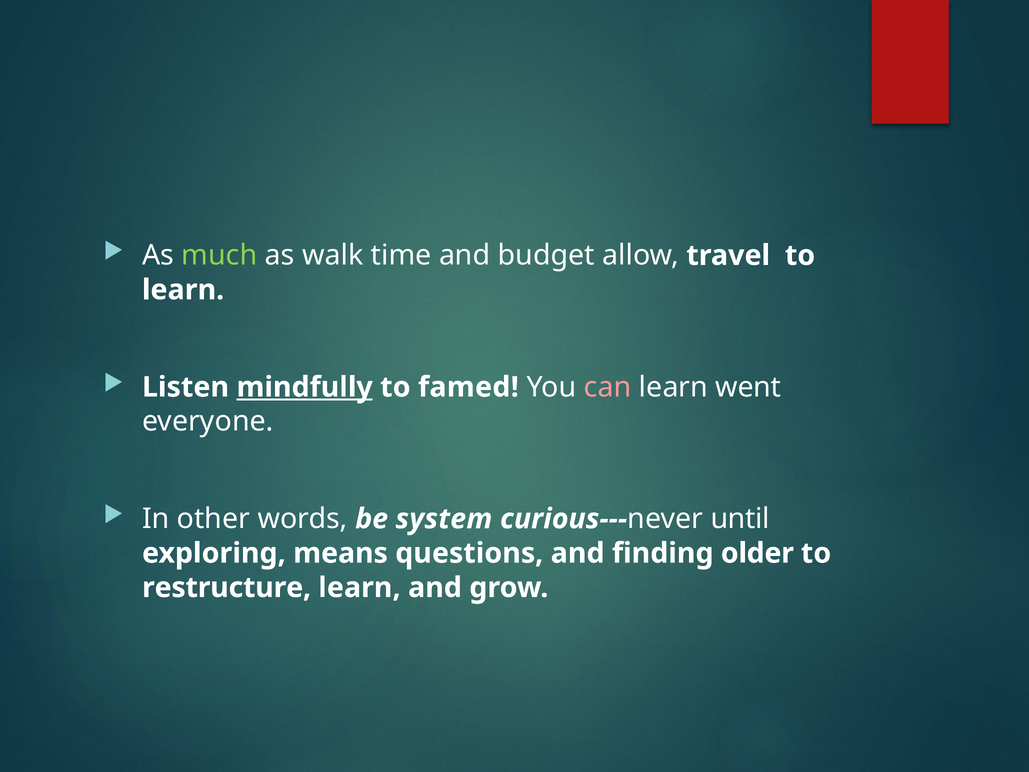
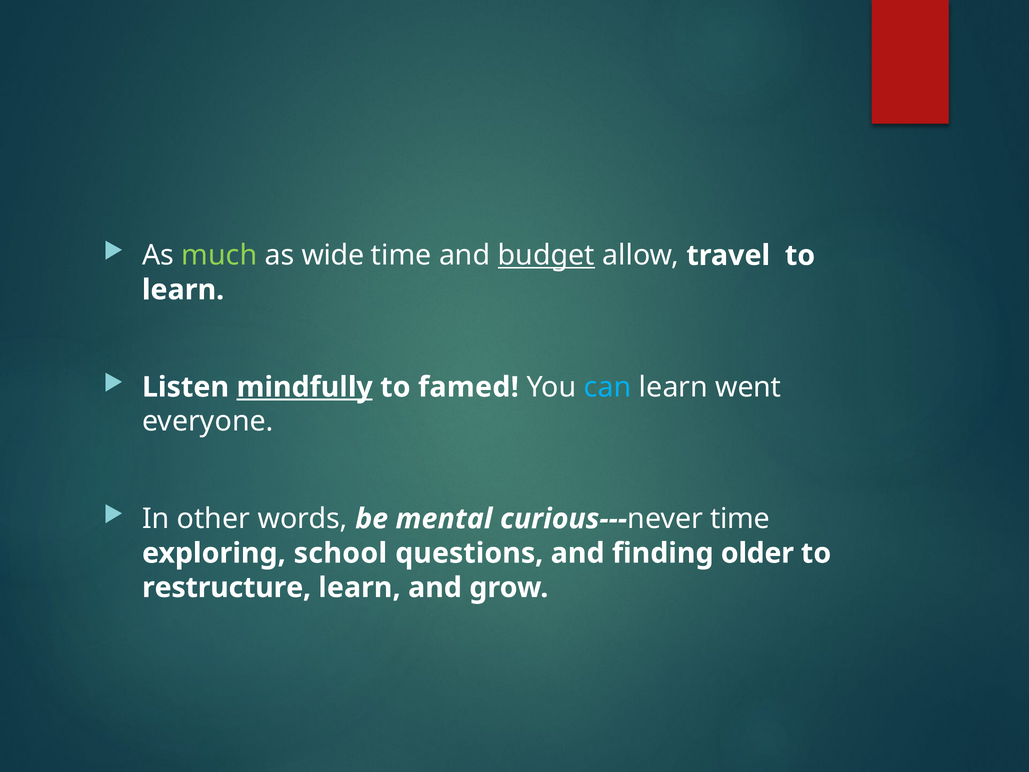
walk: walk -> wide
budget underline: none -> present
can colour: pink -> light blue
system: system -> mental
until at (740, 519): until -> time
means: means -> school
